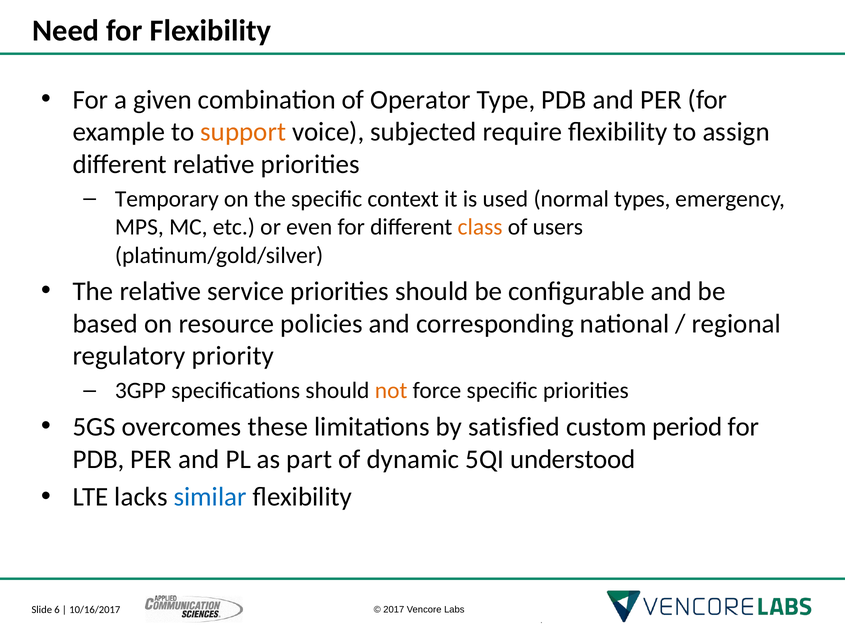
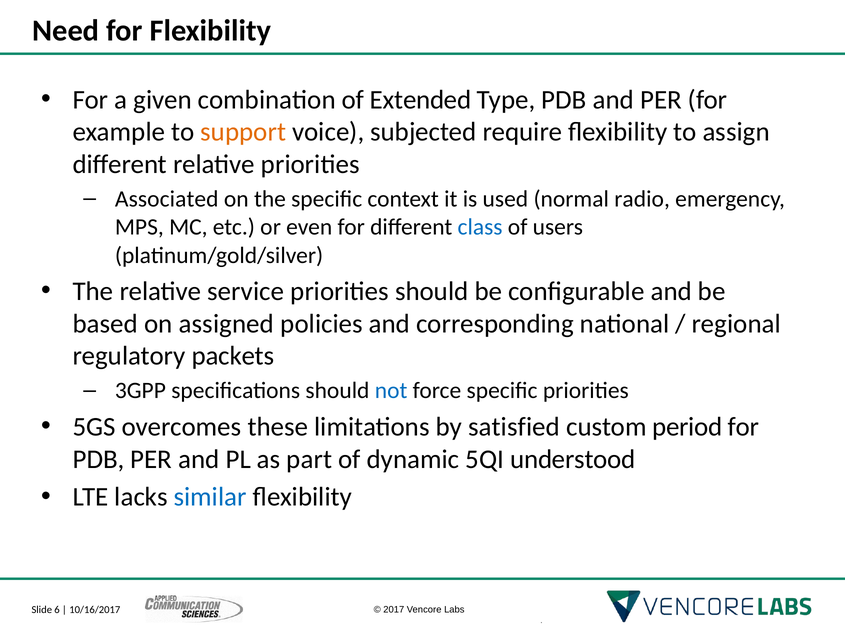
Operator: Operator -> Extended
Temporary: Temporary -> Associated
types: types -> radio
class colour: orange -> blue
resource: resource -> assigned
priority: priority -> packets
not colour: orange -> blue
